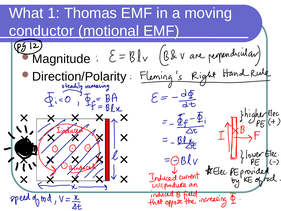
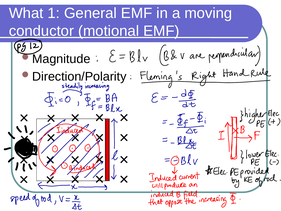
Thomas: Thomas -> General
